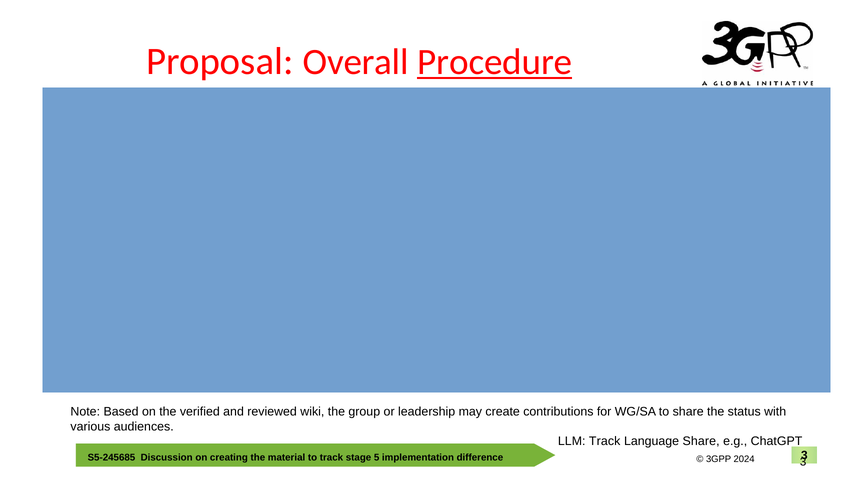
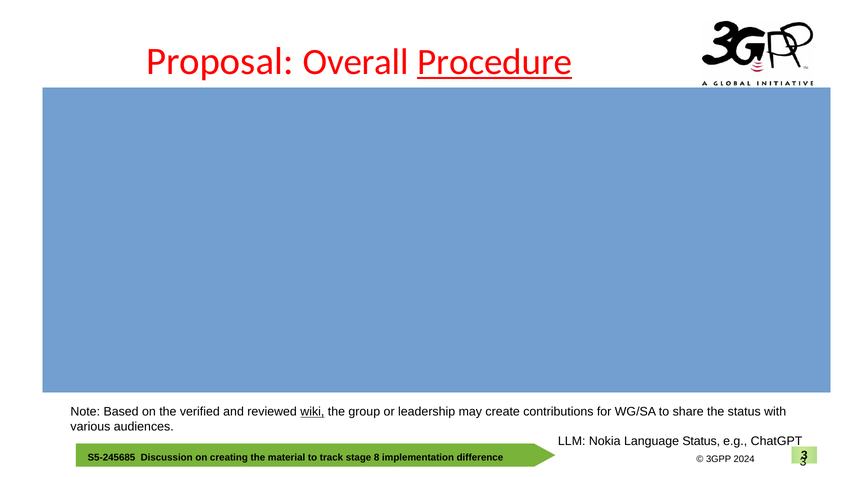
wiki underline: none -> present
LLM Track: Track -> Nokia
Language Share: Share -> Status
5: 5 -> 8
